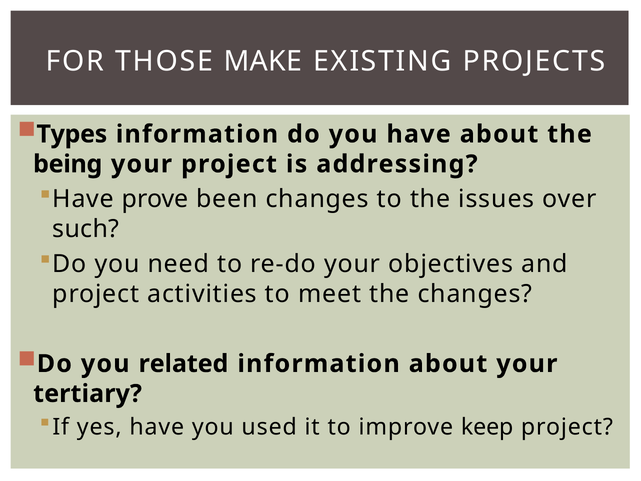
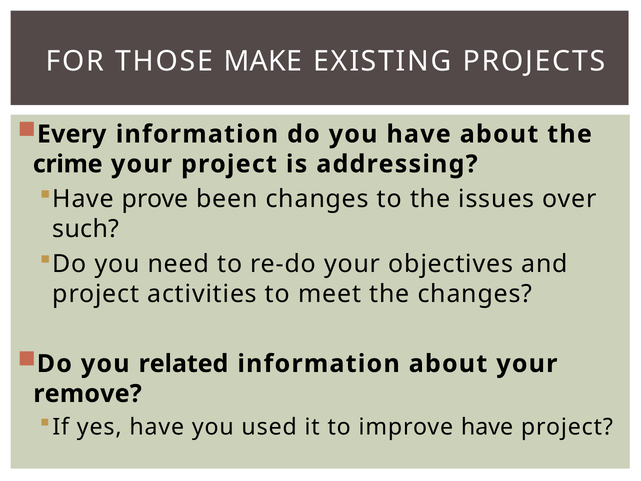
Types: Types -> Every
being: being -> crime
tertiary: tertiary -> remove
improve keep: keep -> have
